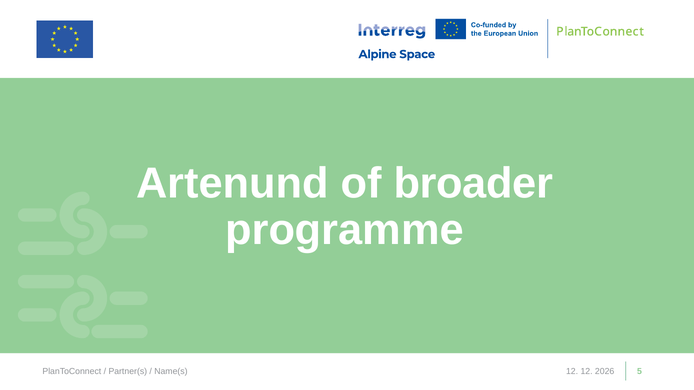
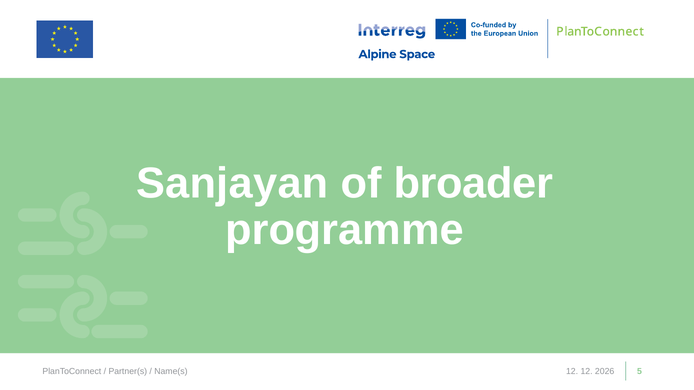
Artenund: Artenund -> Sanjayan
